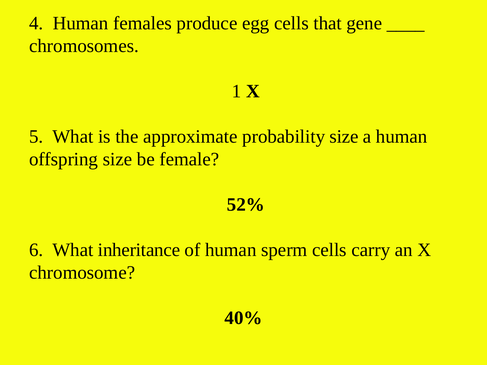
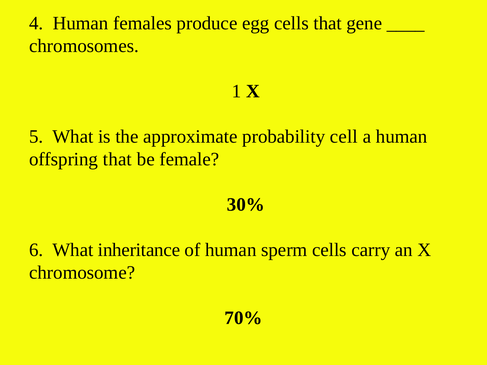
probability size: size -> cell
offspring size: size -> that
52%: 52% -> 30%
40%: 40% -> 70%
